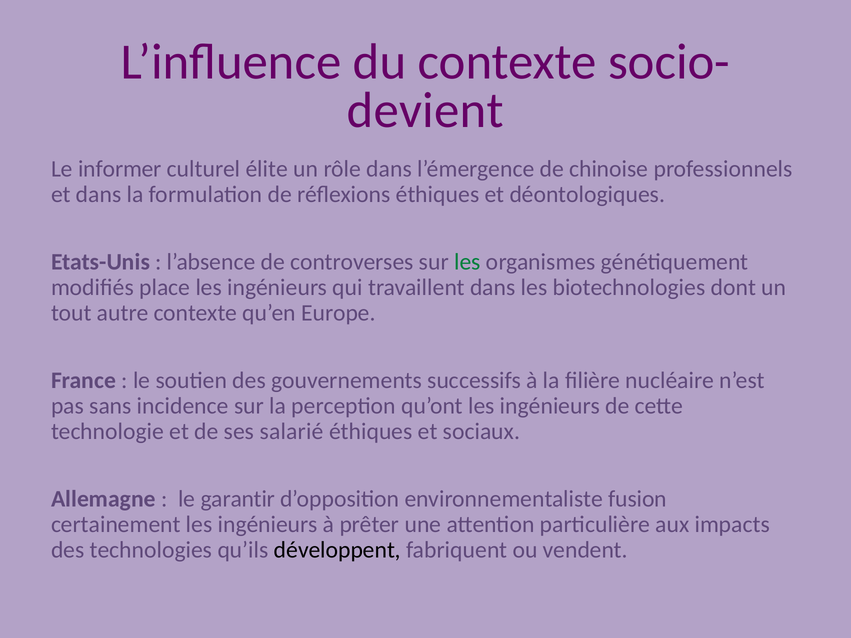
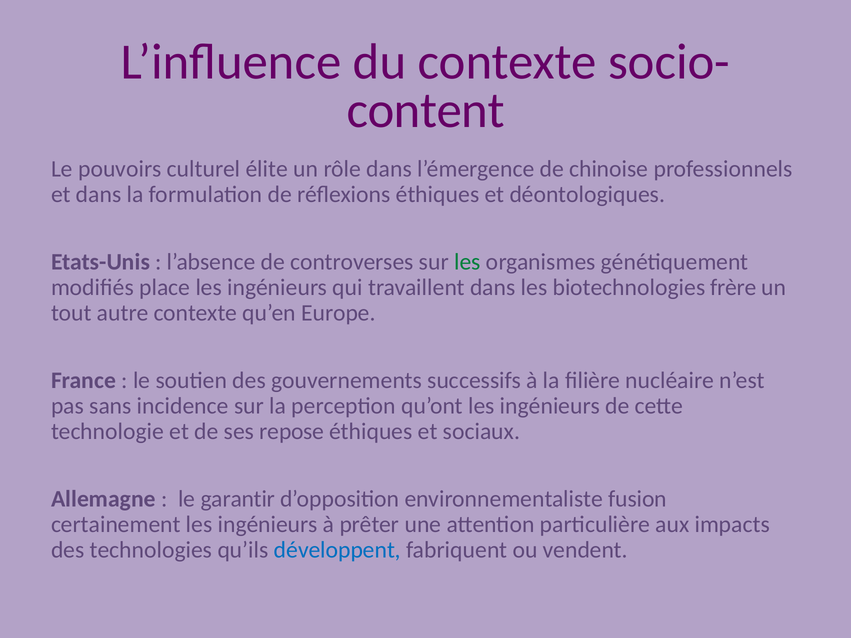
devient: devient -> content
informer: informer -> pouvoirs
dont: dont -> frère
salarié: salarié -> repose
développent colour: black -> blue
